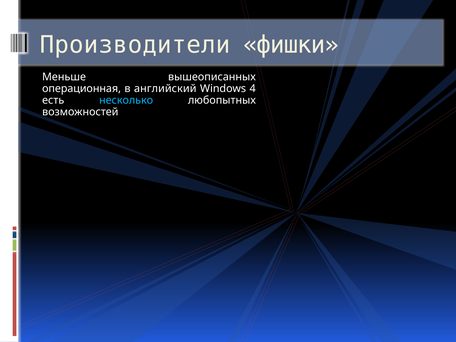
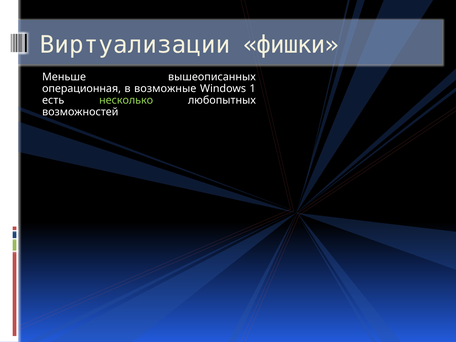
Производители: Производители -> Виртуализации
английский: английский -> возможные
4: 4 -> 1
несколько colour: light blue -> light green
